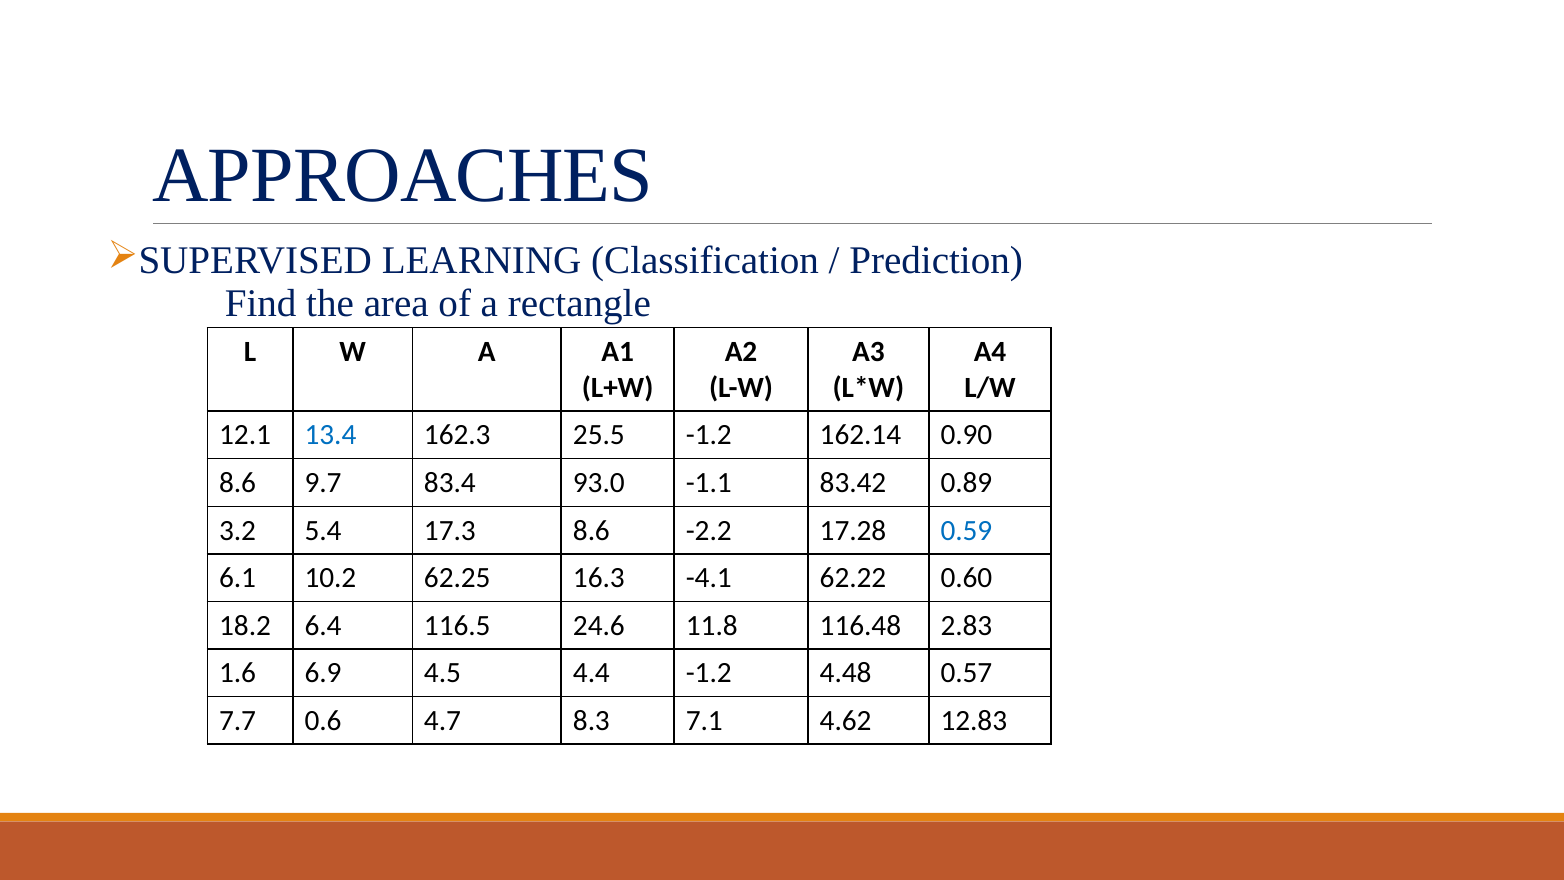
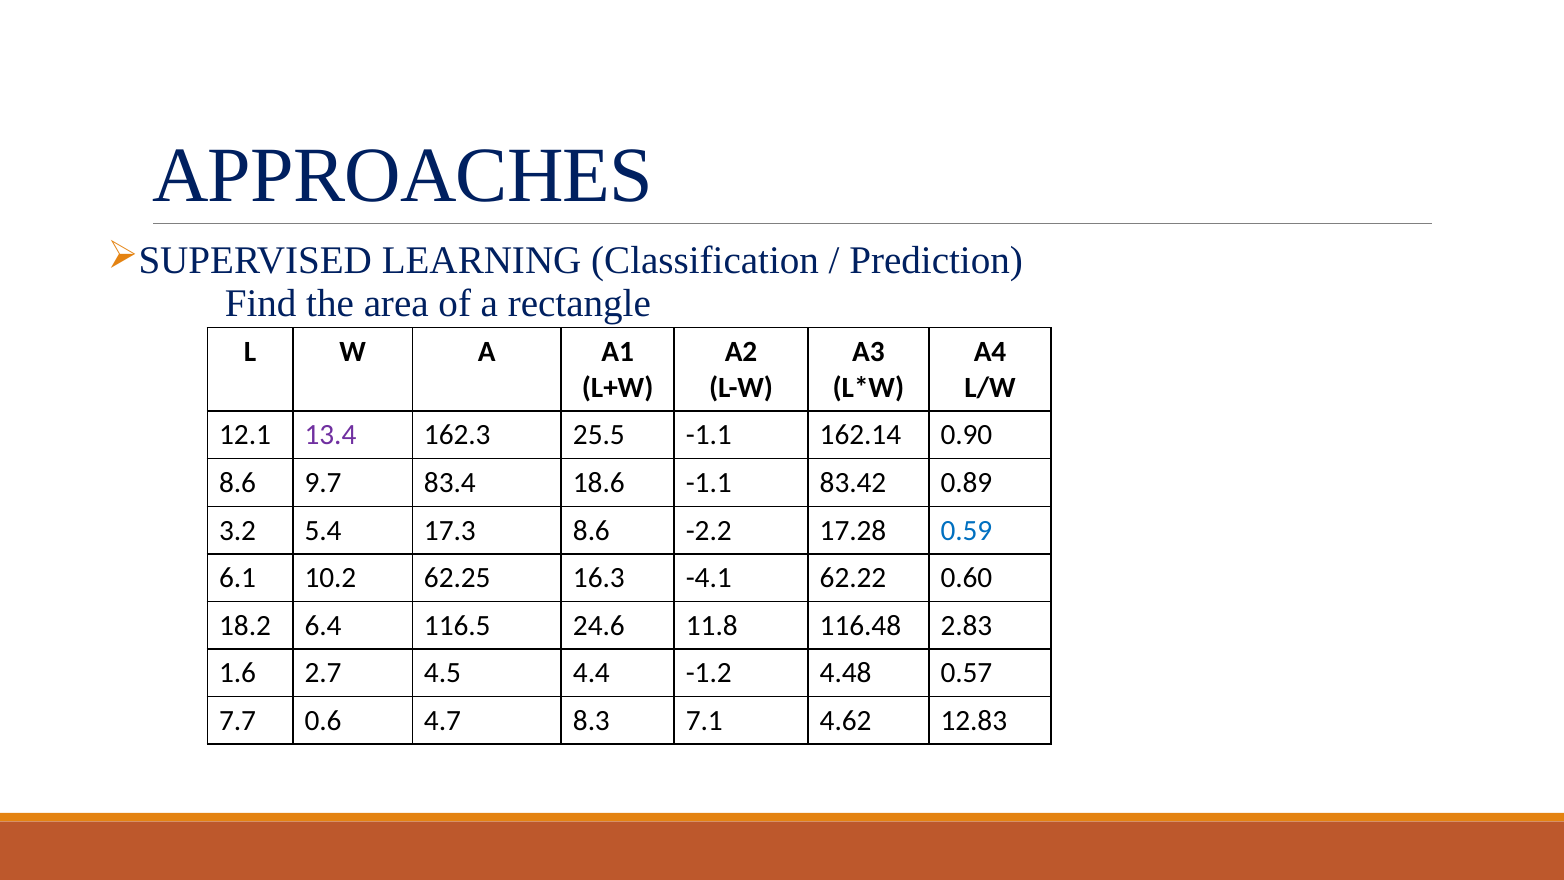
13.4 colour: blue -> purple
25.5 -1.2: -1.2 -> -1.1
93.0: 93.0 -> 18.6
6.9: 6.9 -> 2.7
